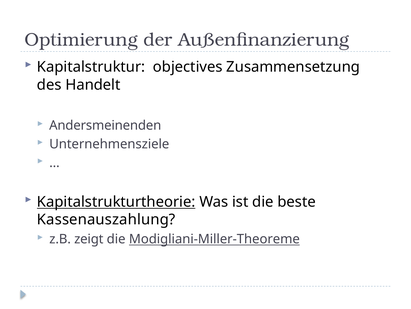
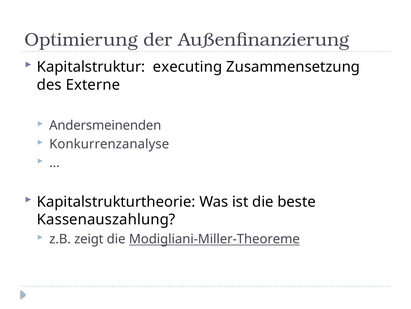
objectives: objectives -> executing
Handelt: Handelt -> Externe
Unternehmensziele: Unternehmensziele -> Konkurrenzanalyse
Kapitalstrukturtheorie underline: present -> none
